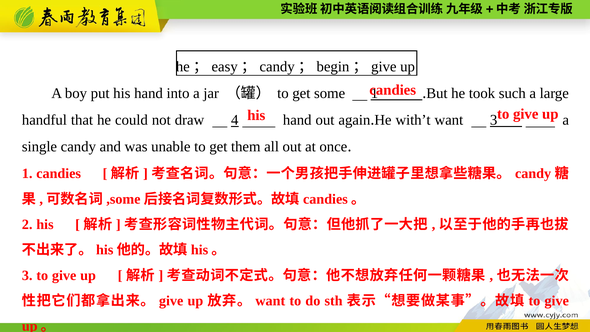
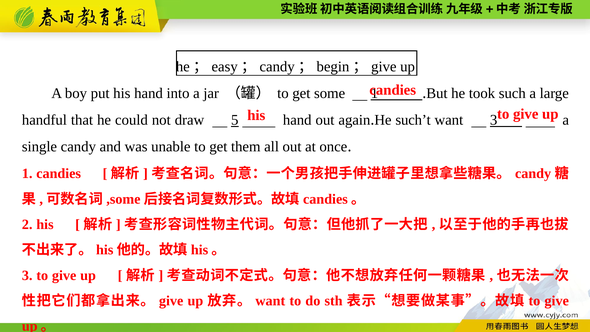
4: 4 -> 5
with’t: with’t -> such’t
